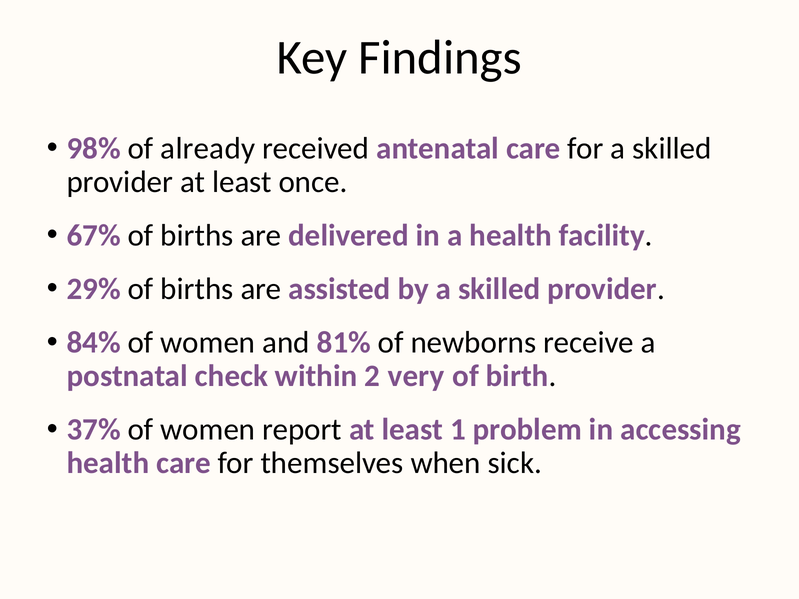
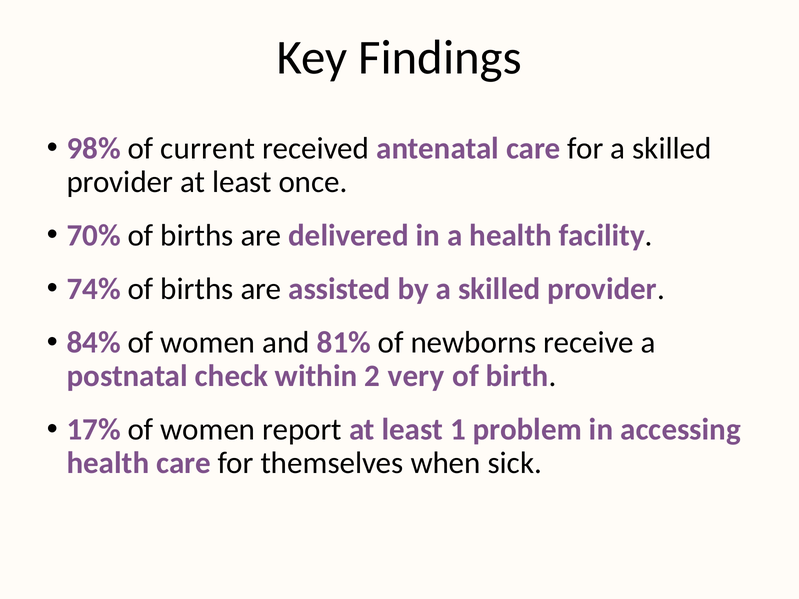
already: already -> current
67%: 67% -> 70%
29%: 29% -> 74%
37%: 37% -> 17%
